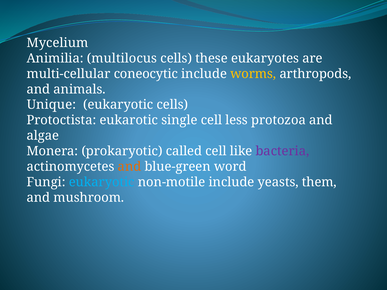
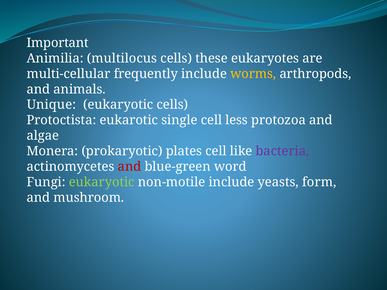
Mycelium: Mycelium -> Important
coneocytic: coneocytic -> frequently
called: called -> plates
and at (129, 167) colour: orange -> red
eukaryotic at (102, 182) colour: light blue -> light green
them: them -> form
